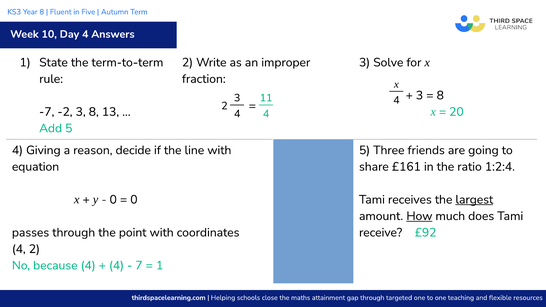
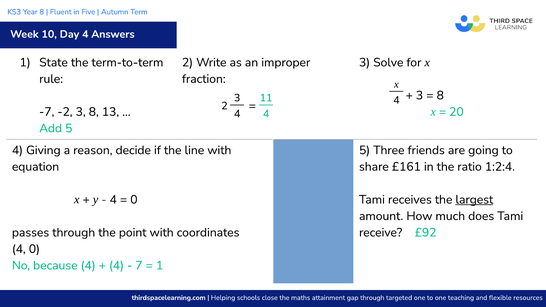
0 at (113, 200): 0 -> 4
How underline: present -> none
4 2: 2 -> 0
